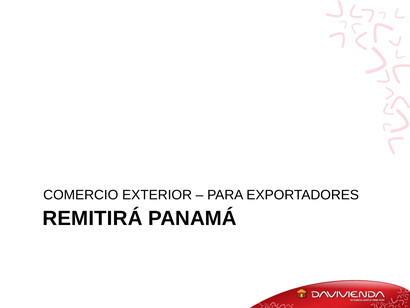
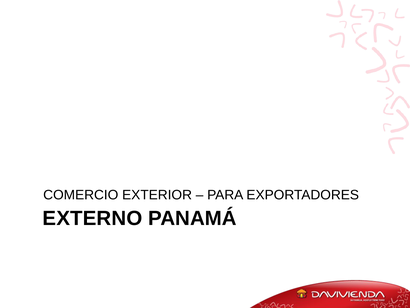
REMITIRÁ: REMITIRÁ -> EXTERNO
